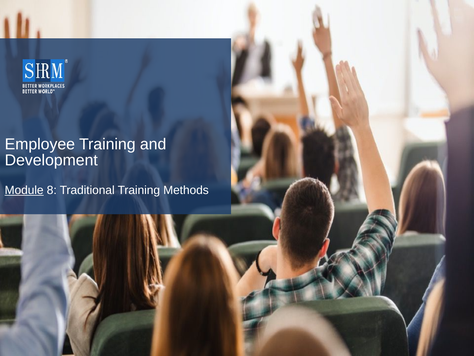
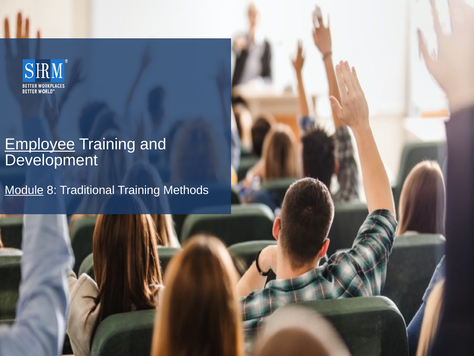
Employee underline: none -> present
